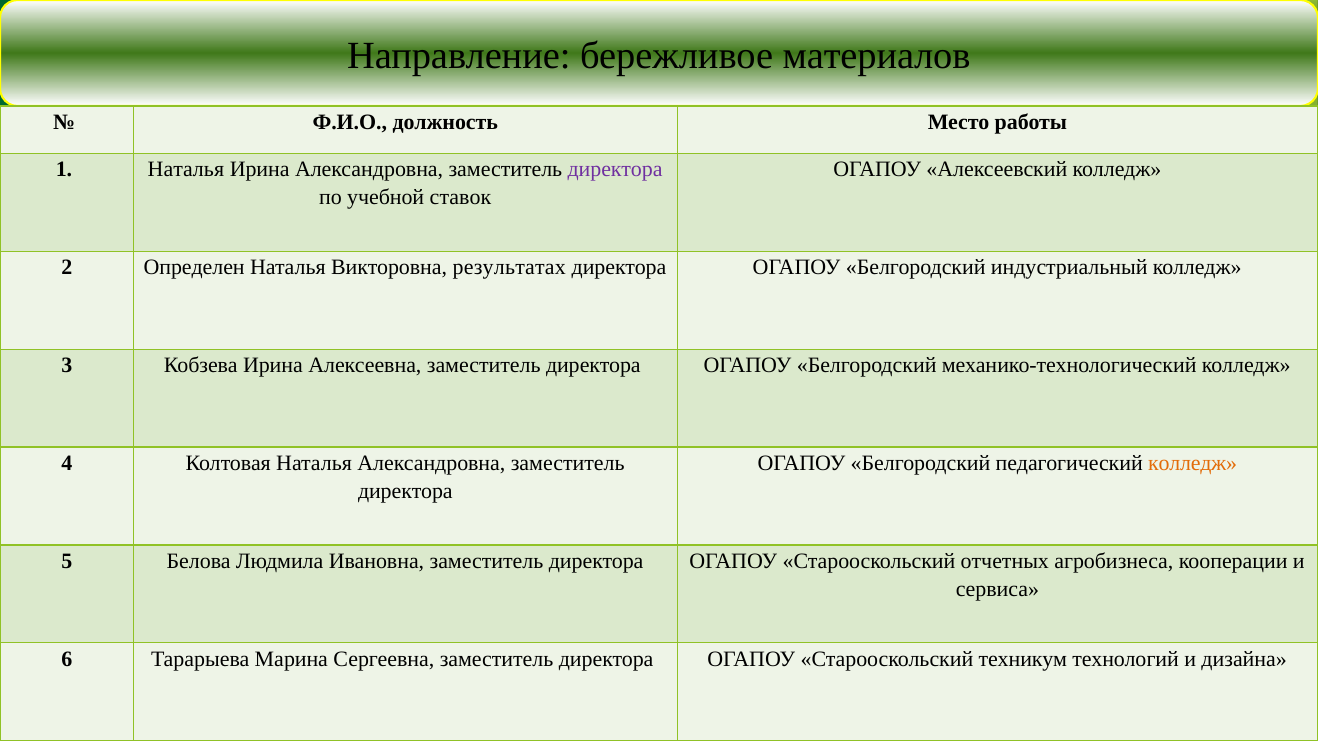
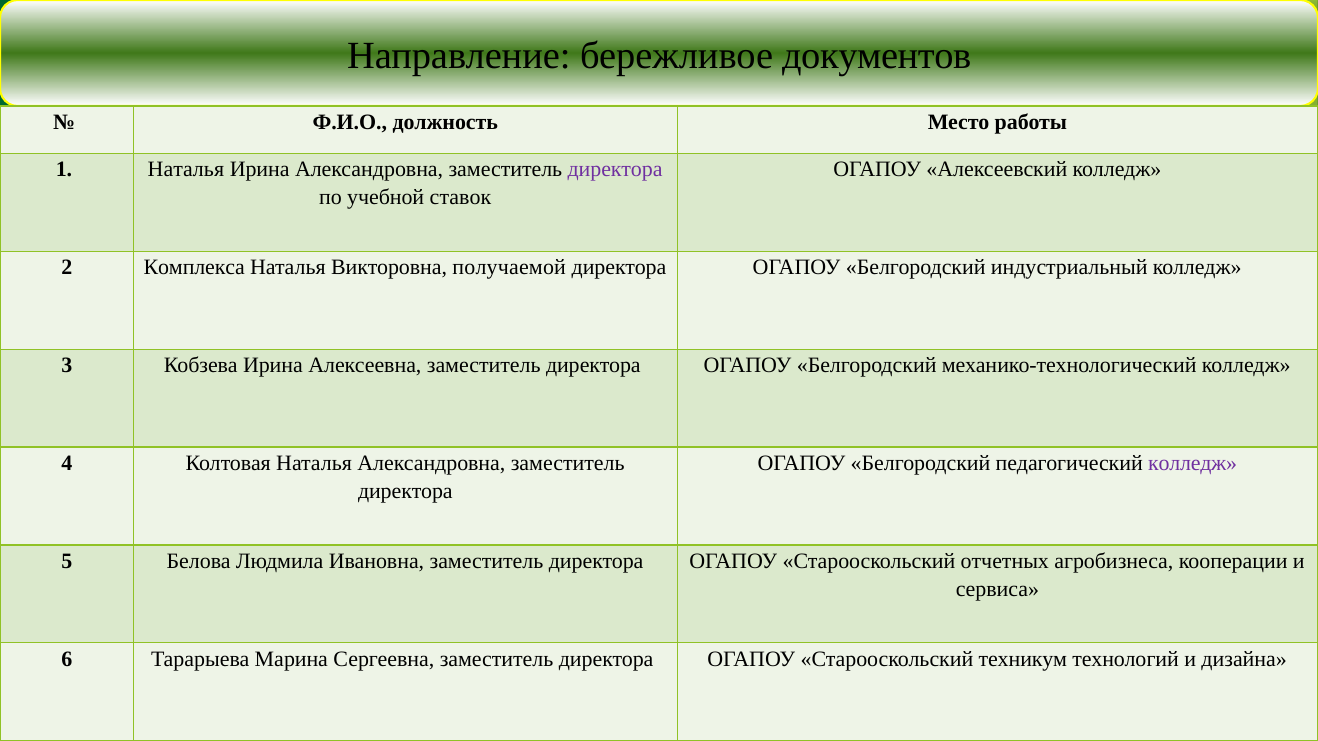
материалов: материалов -> документов
Определен: Определен -> Комплекса
результатах: результатах -> получаемой
колледж at (1193, 463) colour: orange -> purple
